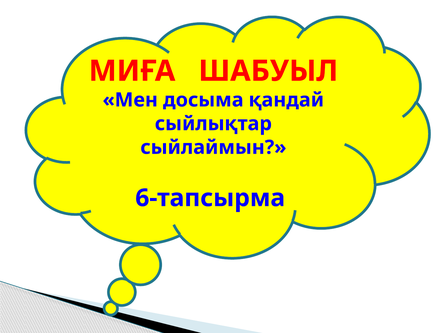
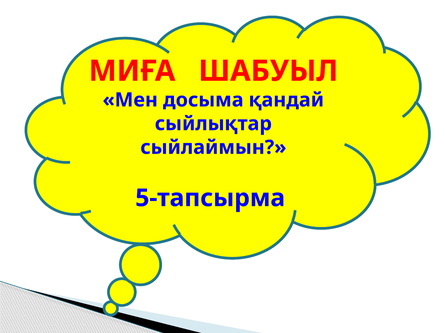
6-тапсырма: 6-тапсырма -> 5-тапсырма
